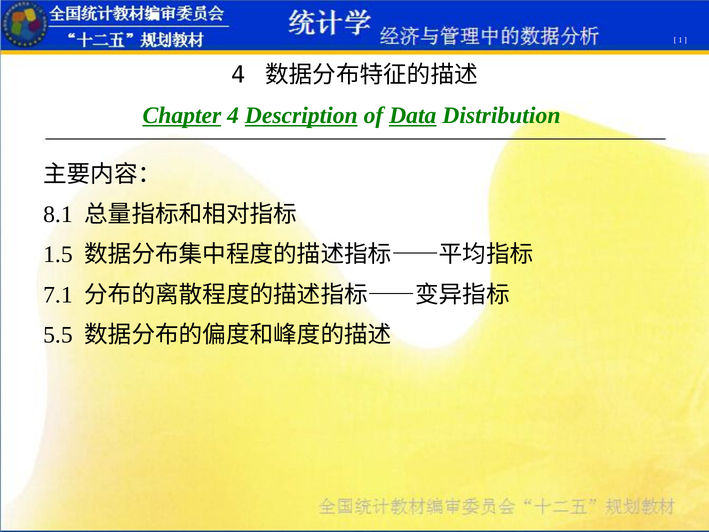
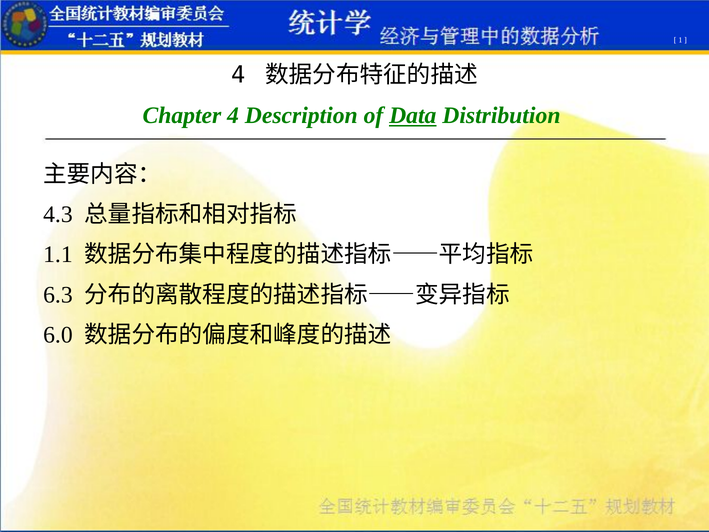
Chapter underline: present -> none
Description underline: present -> none
8.1: 8.1 -> 4.3
1.5: 1.5 -> 1.1
7.1: 7.1 -> 6.3
5.5: 5.5 -> 6.0
